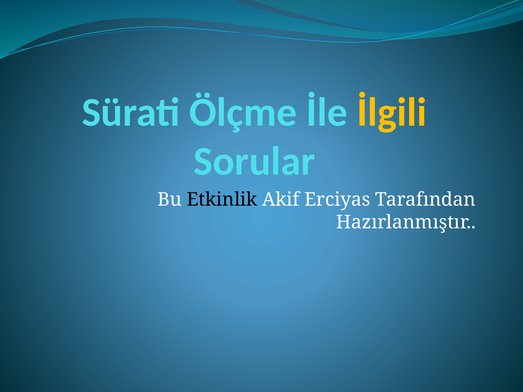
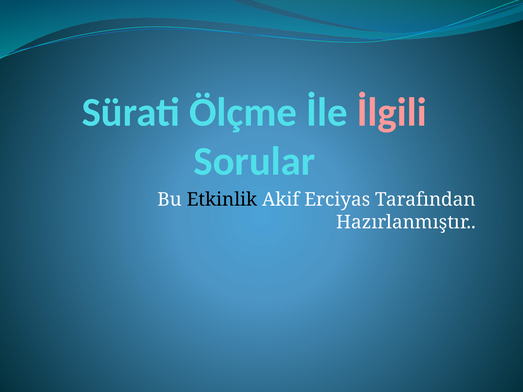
İlgili colour: yellow -> pink
